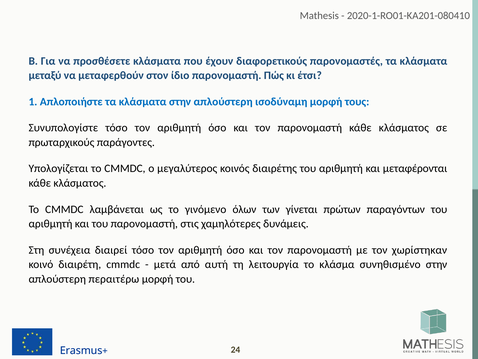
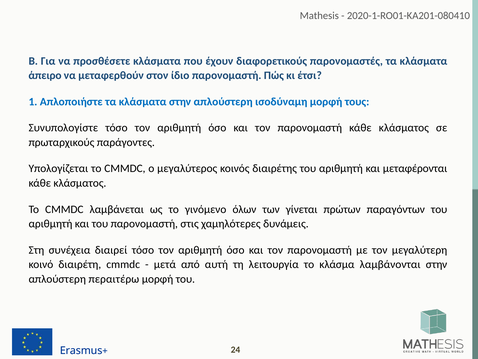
μεταξύ: μεταξύ -> άπειρο
χωρίστηκαν: χωρίστηκαν -> μεγαλύτερη
συνηθισμένο: συνηθισμένο -> λαμβάνονται
